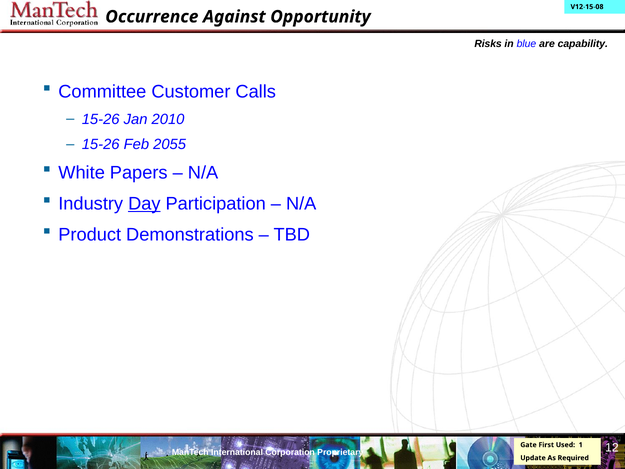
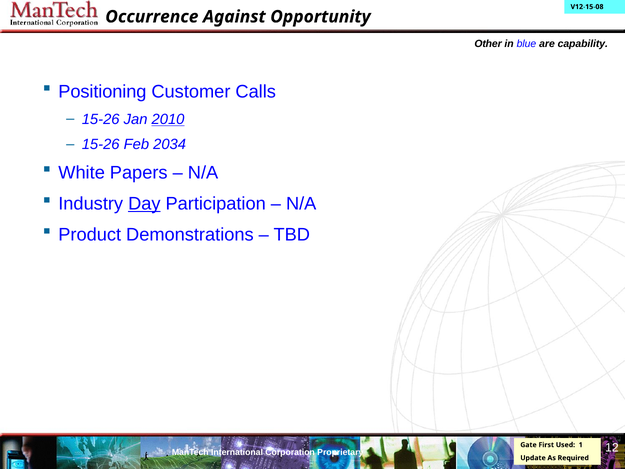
Risks: Risks -> Other
Committee: Committee -> Positioning
2010 underline: none -> present
2055: 2055 -> 2034
